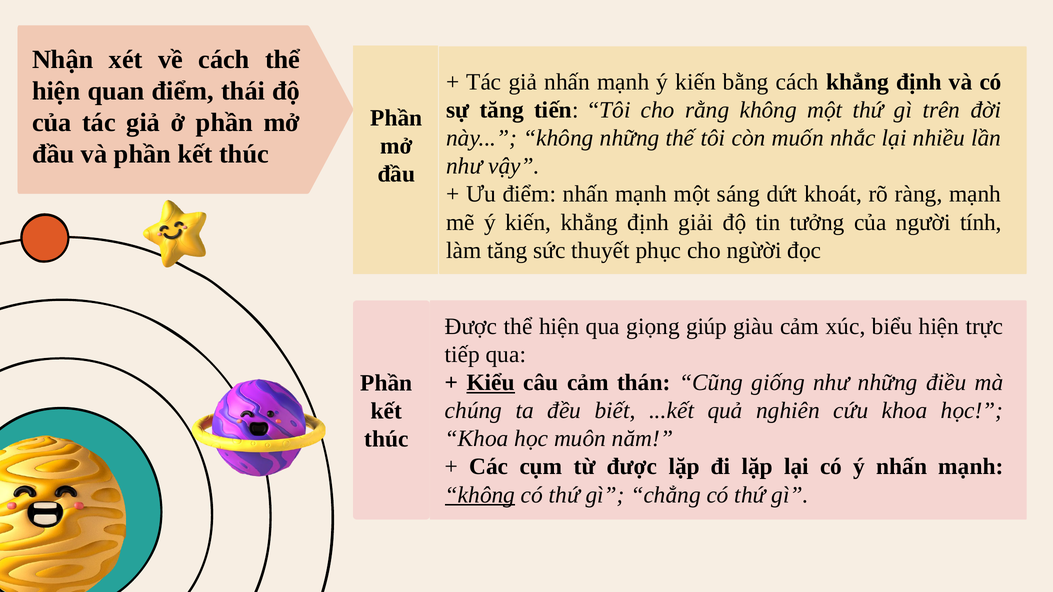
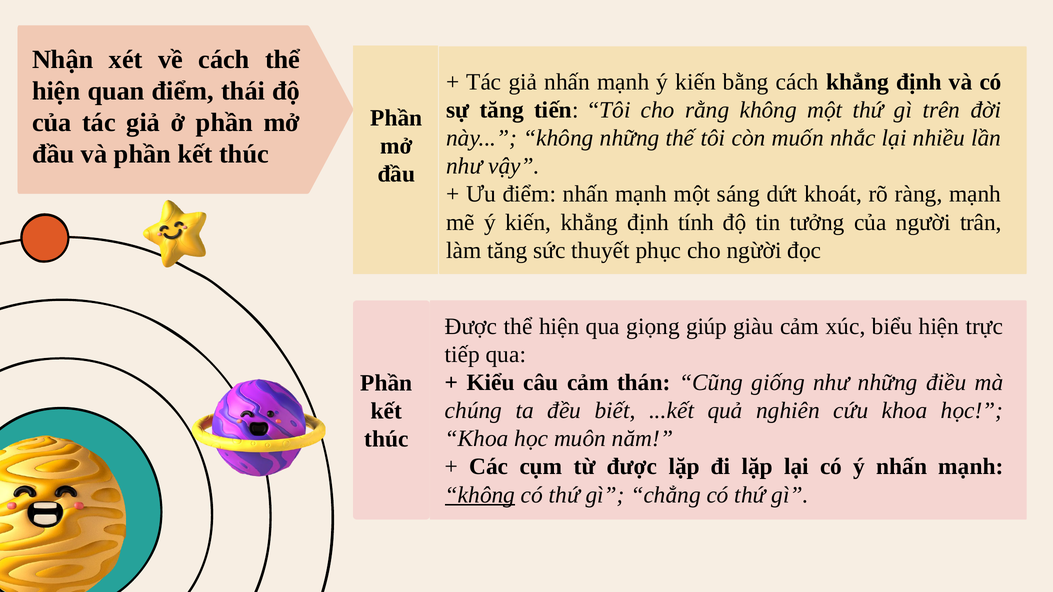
giải: giải -> tính
tính: tính -> trân
Kiểu underline: present -> none
